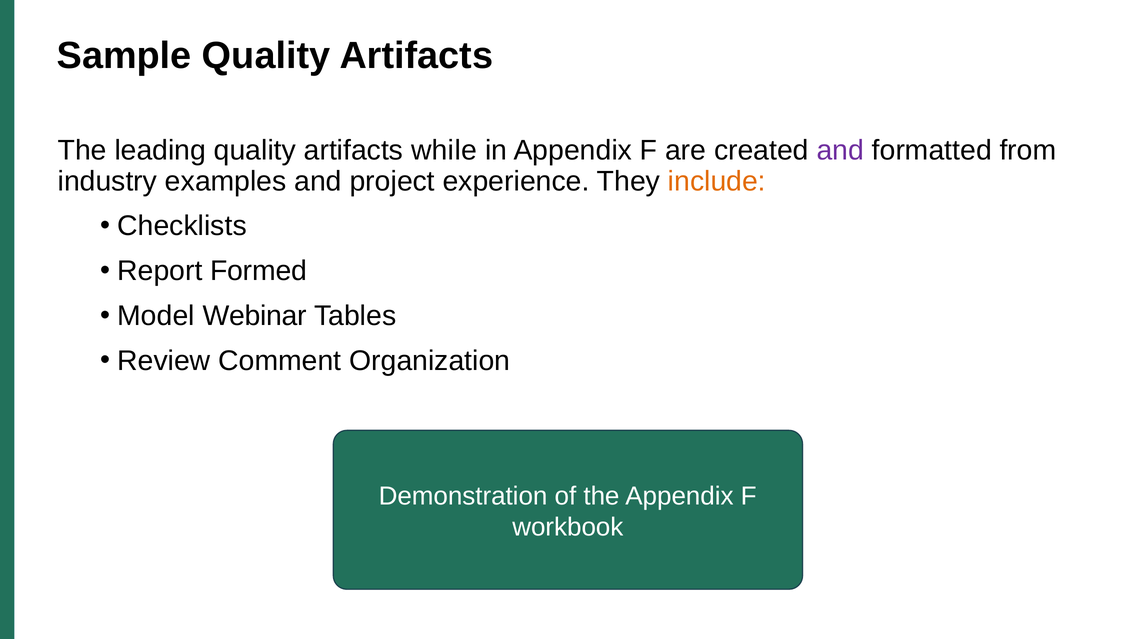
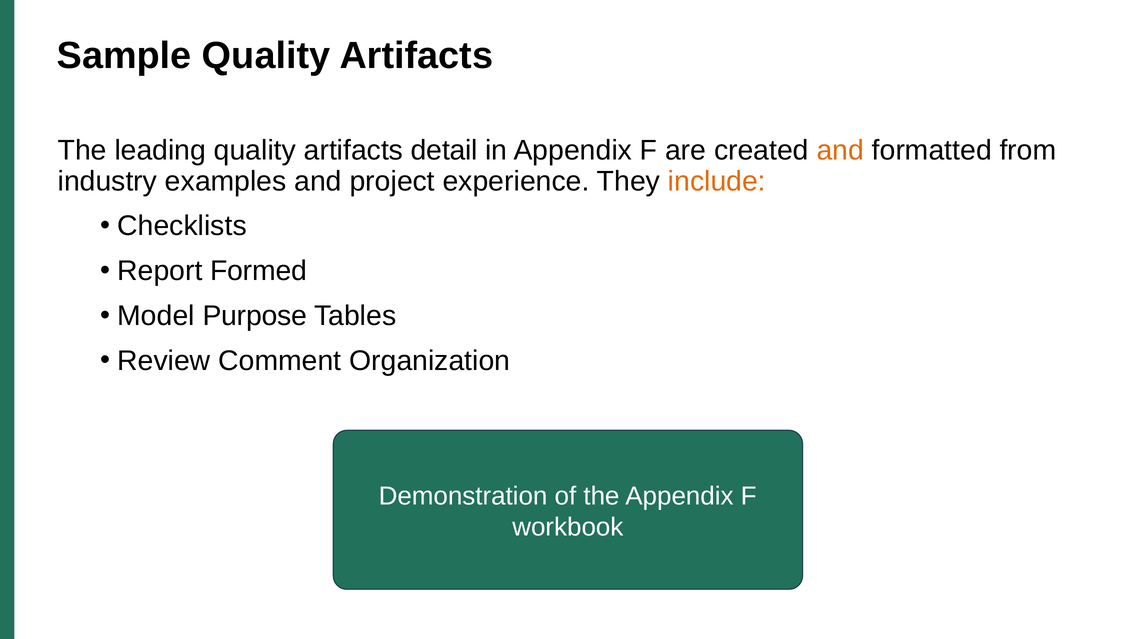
while: while -> detail
and at (840, 151) colour: purple -> orange
Webinar: Webinar -> Purpose
